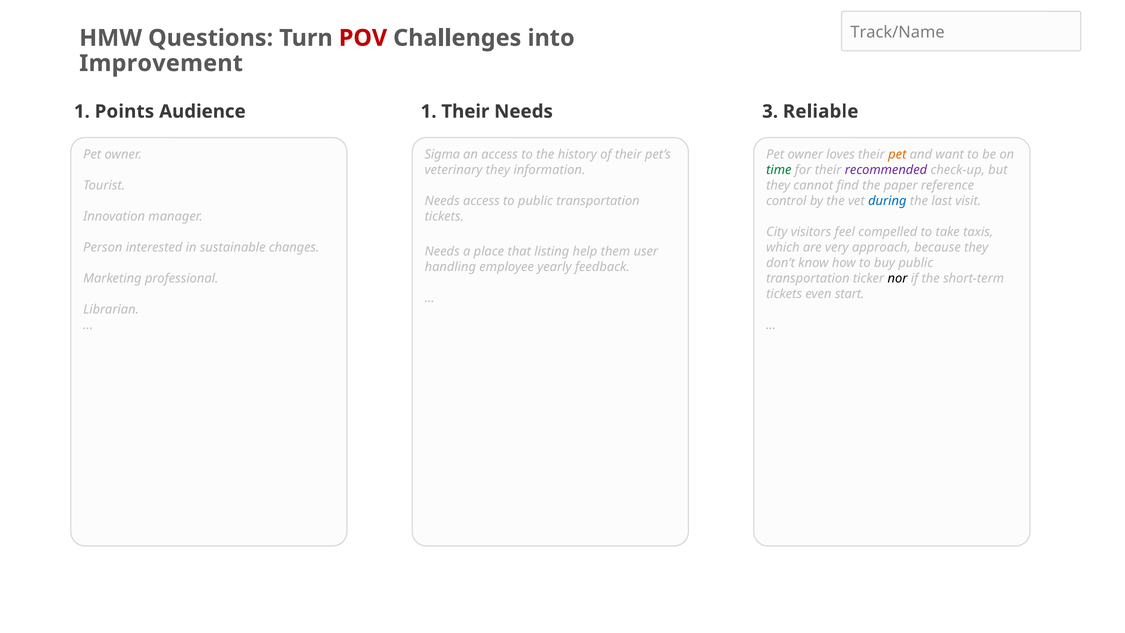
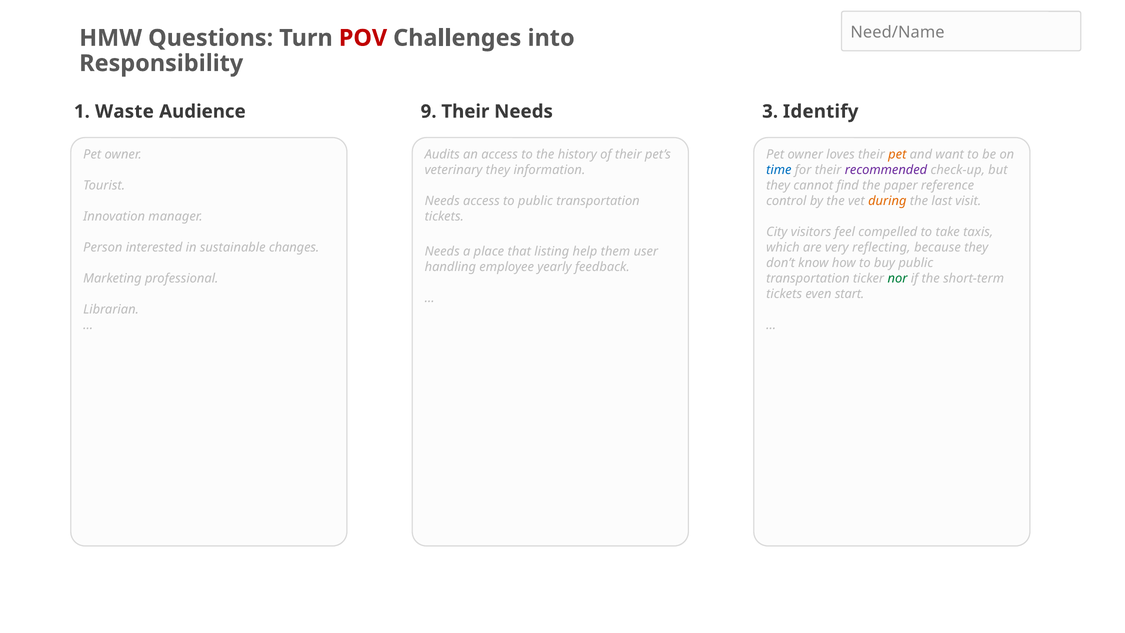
Track/Name: Track/Name -> Need/Name
Improvement: Improvement -> Responsibility
Points: Points -> Waste
Audience 1: 1 -> 9
Reliable: Reliable -> Identify
Sigma: Sigma -> Audits
time colour: green -> blue
during colour: blue -> orange
approach: approach -> reflecting
nor colour: black -> green
